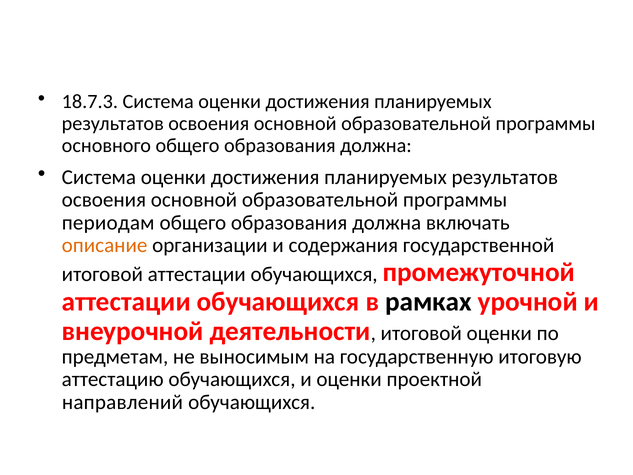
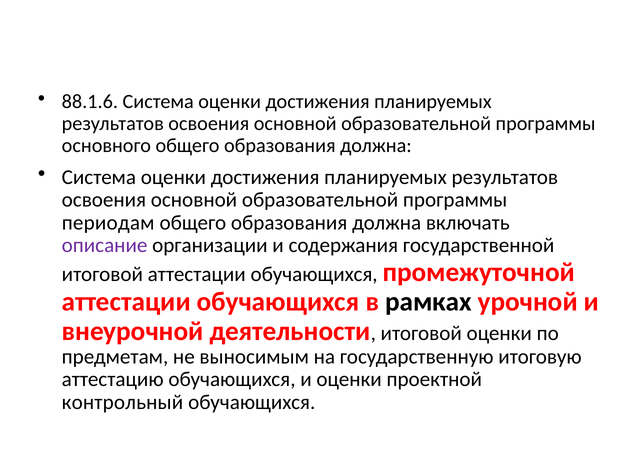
18.7.3: 18.7.3 -> 88.1.6
описание colour: orange -> purple
направлений: направлений -> контрольный
